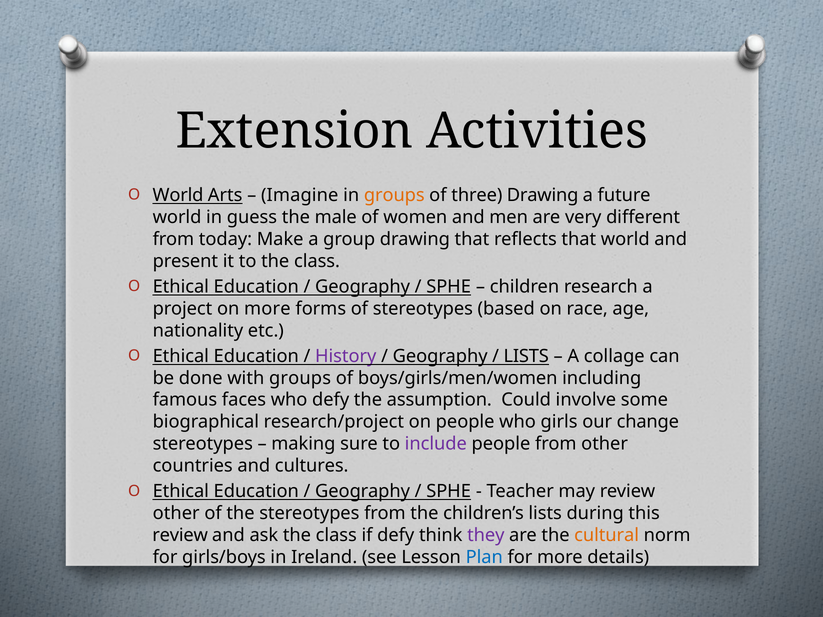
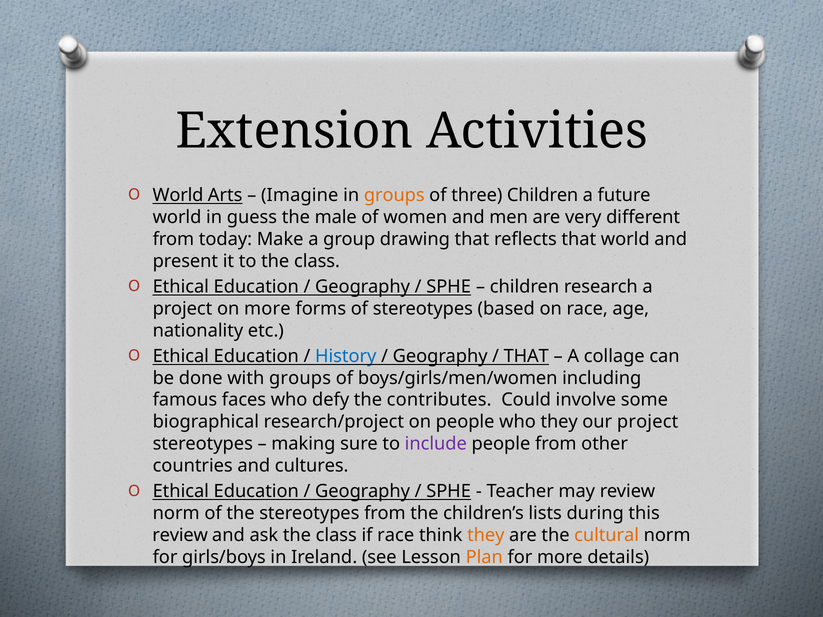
three Drawing: Drawing -> Children
History colour: purple -> blue
LISTS at (526, 356): LISTS -> THAT
assumption: assumption -> contributes
who girls: girls -> they
our change: change -> project
other at (176, 513): other -> norm
if defy: defy -> race
they at (486, 535) colour: purple -> orange
Plan colour: blue -> orange
